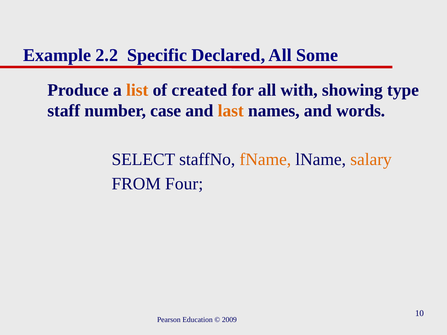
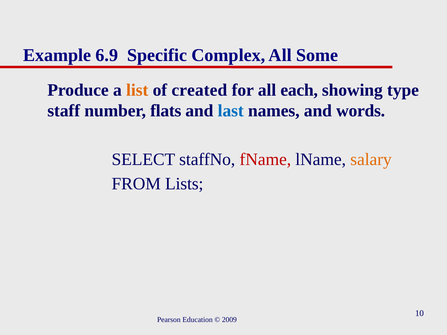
2.2: 2.2 -> 6.9
Declared: Declared -> Complex
with: with -> each
case: case -> flats
last colour: orange -> blue
fName colour: orange -> red
Four: Four -> Lists
